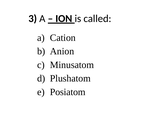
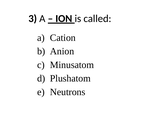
Posiatom: Posiatom -> Neutrons
